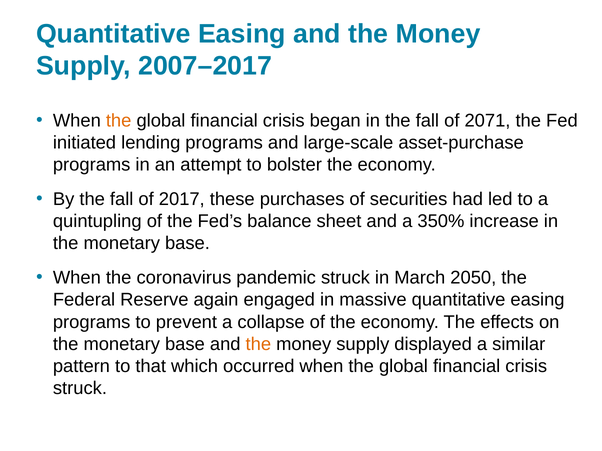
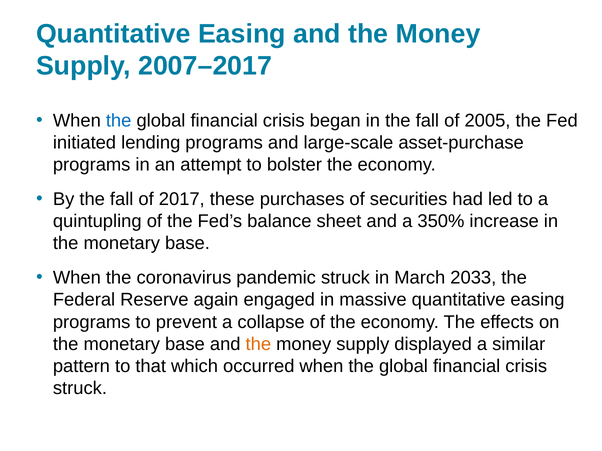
the at (119, 121) colour: orange -> blue
2071: 2071 -> 2005
2050: 2050 -> 2033
